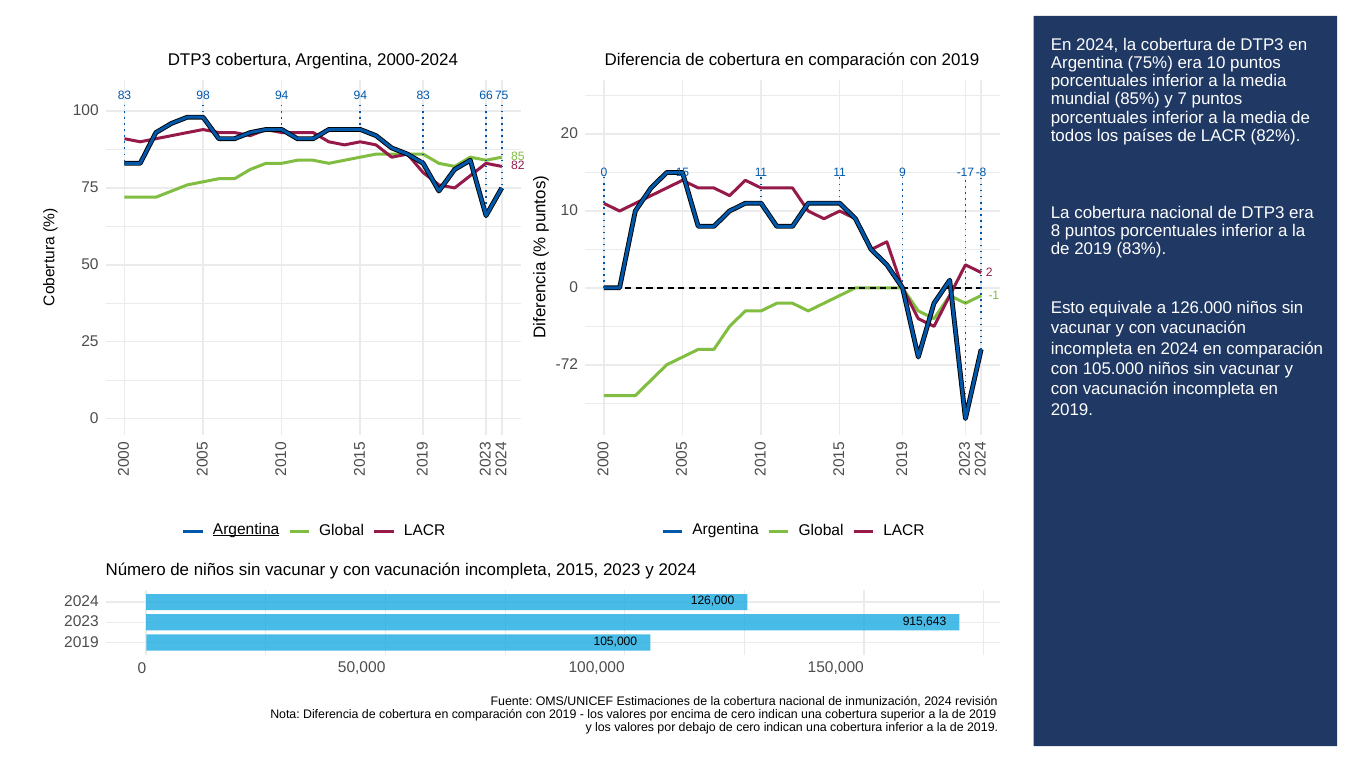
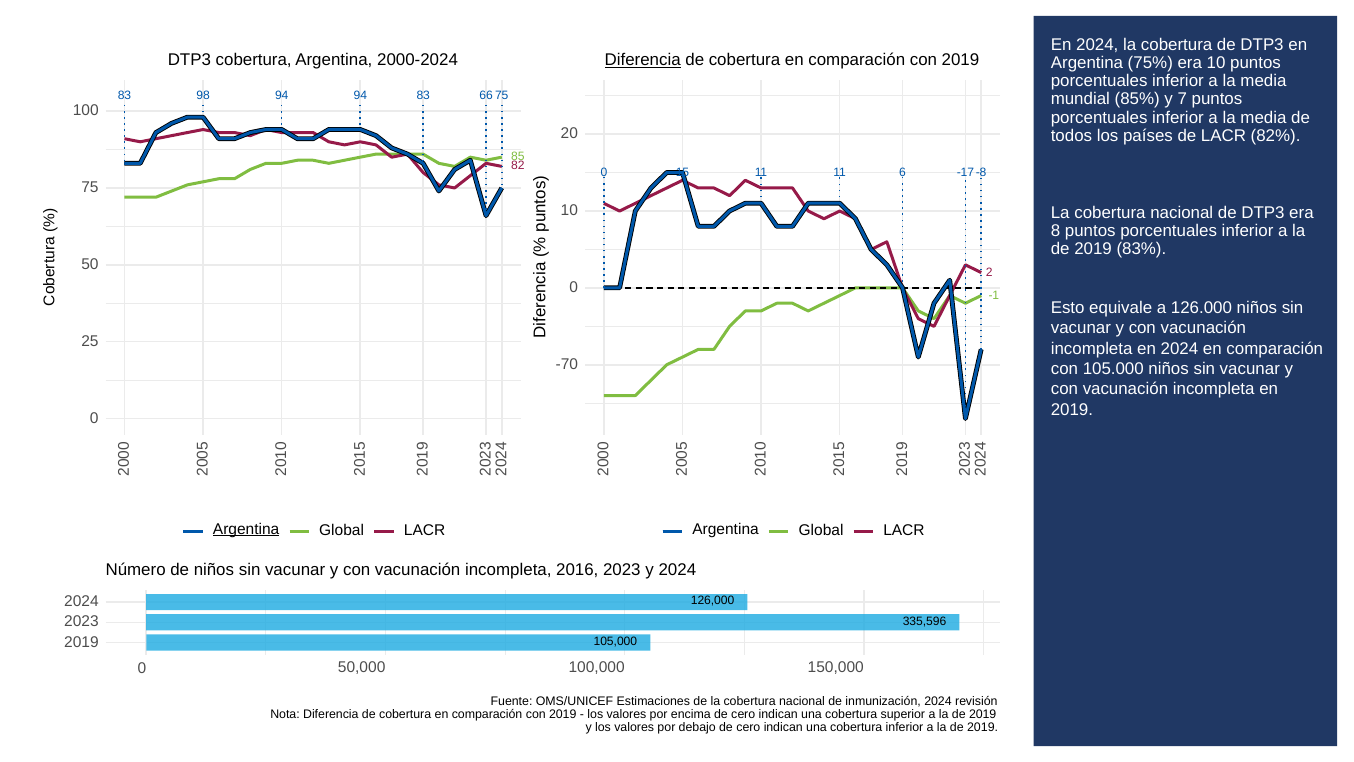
Diferencia at (643, 60) underline: none -> present
11 9: 9 -> 6
-72: -72 -> -70
2015: 2015 -> 2016
915,643: 915,643 -> 335,596
